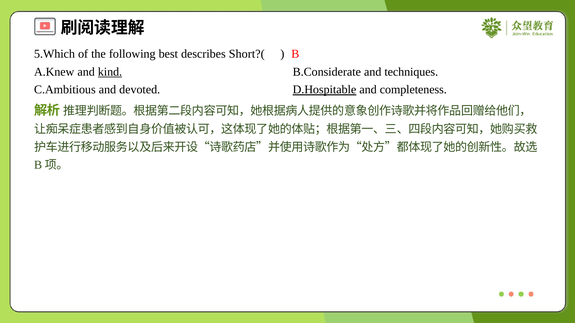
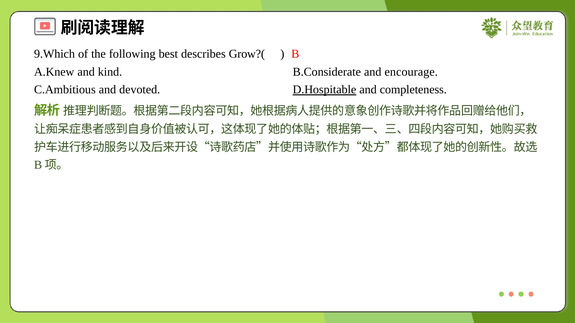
5.Which: 5.Which -> 9.Which
Short?(: Short?( -> Grow?(
kind underline: present -> none
techniques: techniques -> encourage
